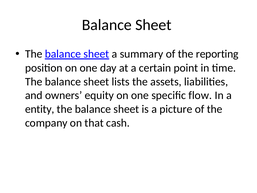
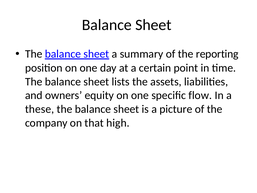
entity: entity -> these
cash: cash -> high
